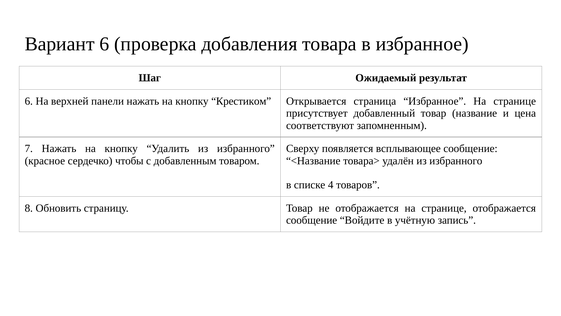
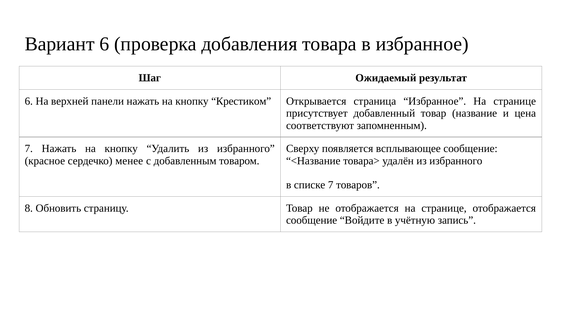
чтобы: чтобы -> менее
списке 4: 4 -> 7
